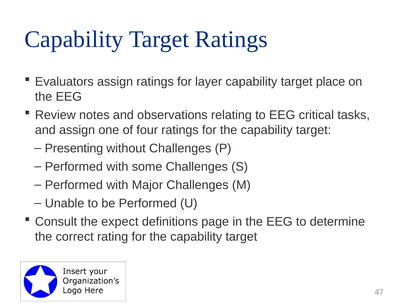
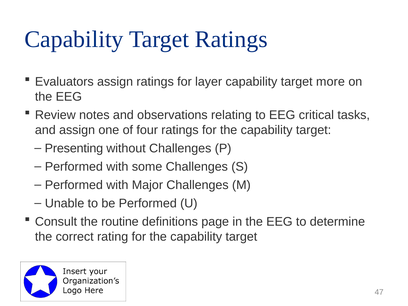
place: place -> more
expect: expect -> routine
